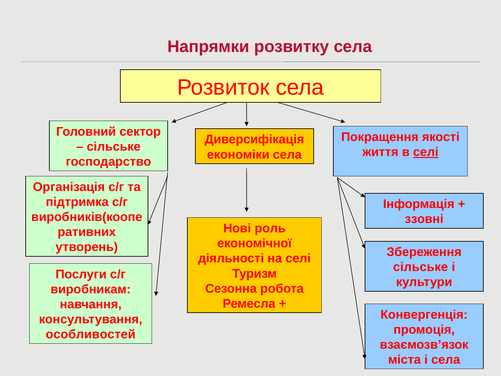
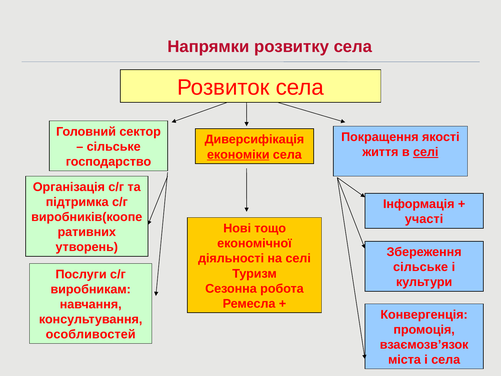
економіки underline: none -> present
ззовні: ззовні -> участі
роль: роль -> тощо
